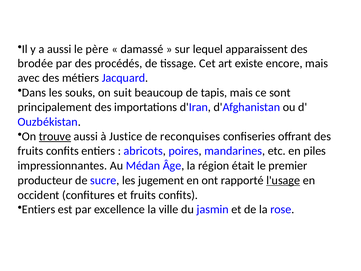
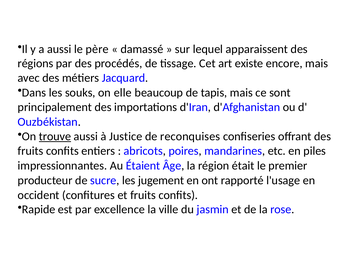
brodée: brodée -> régions
suit: suit -> elle
Médan: Médan -> Étaient
l'usage underline: present -> none
Entiers at (39, 209): Entiers -> Rapide
